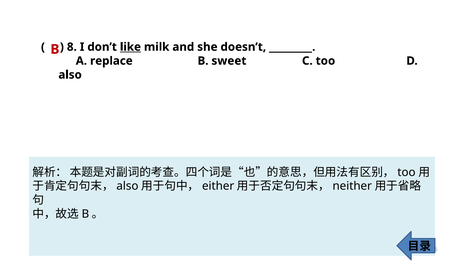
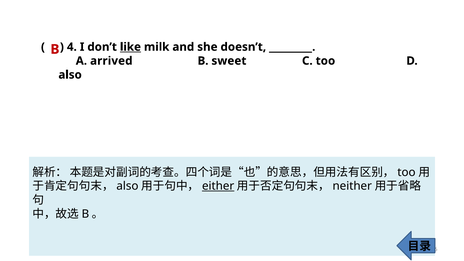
8: 8 -> 4
replace: replace -> arrived
either underline: none -> present
